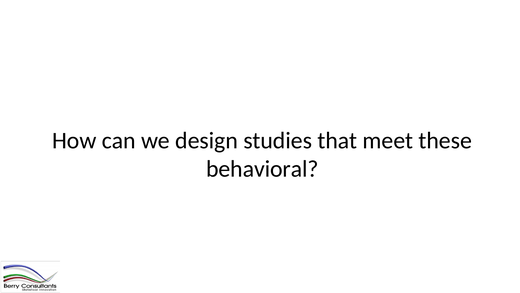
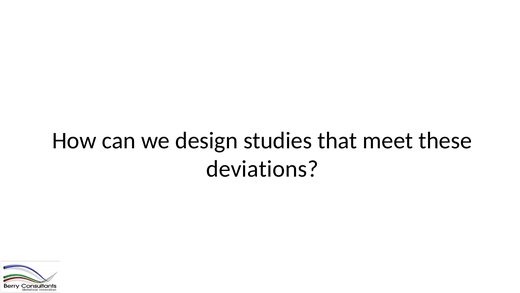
behavioral: behavioral -> deviations
